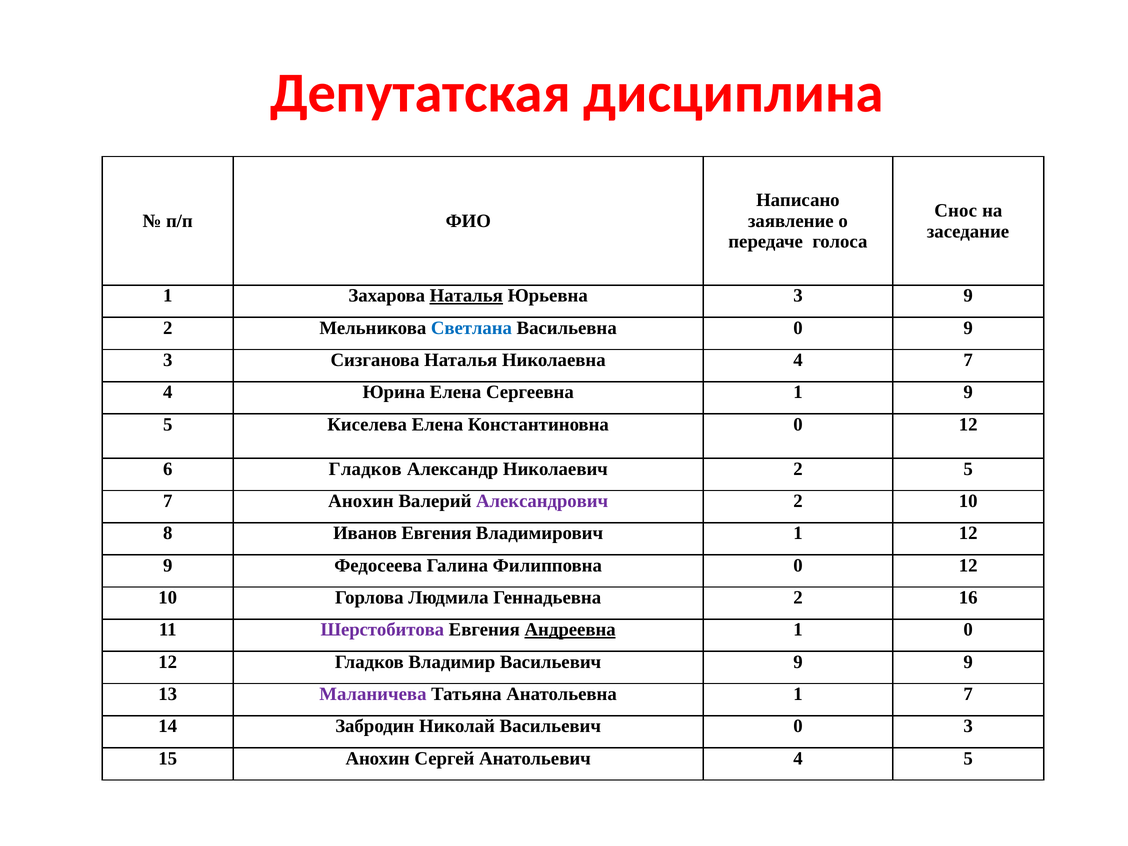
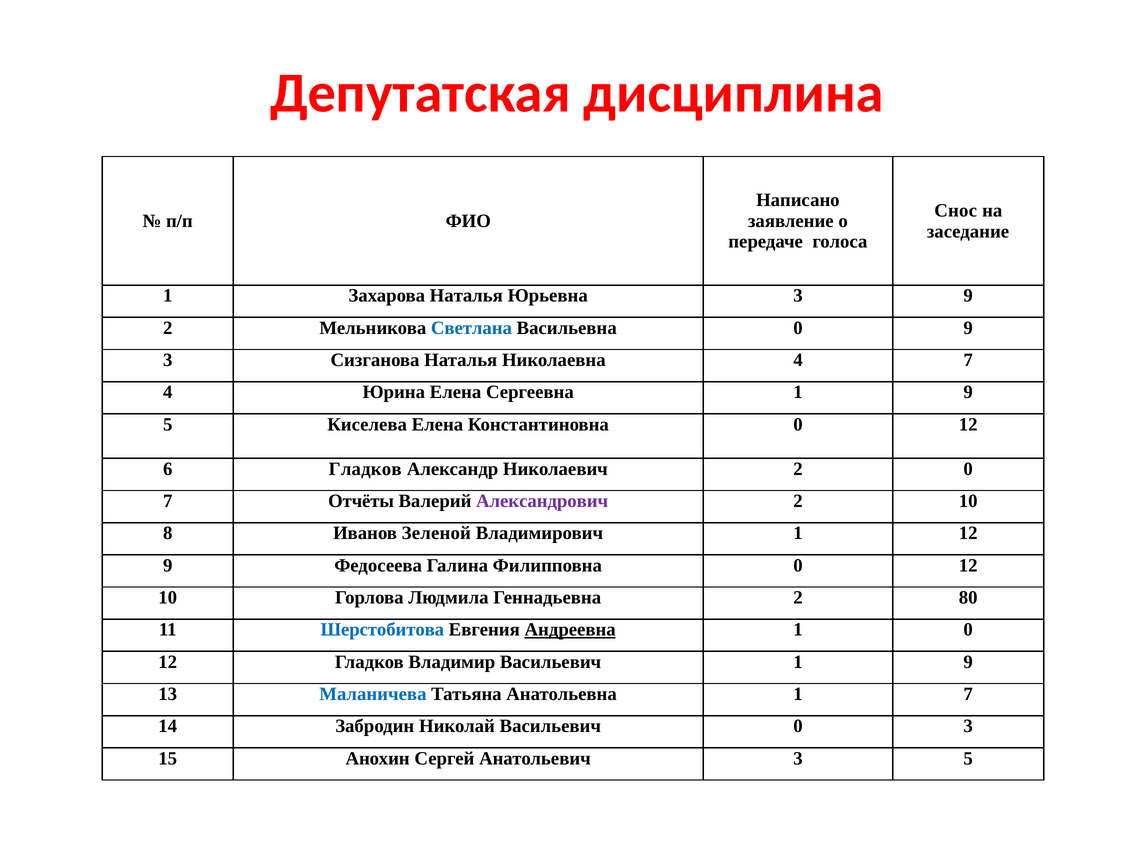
Наталья at (466, 296) underline: present -> none
2 5: 5 -> 0
7 Анохин: Анохин -> Отчёты
Иванов Евгения: Евгения -> Зеленой
16: 16 -> 80
Шерстобитова colour: purple -> blue
Васильевич 9: 9 -> 1
Маланичева colour: purple -> blue
Анатольевич 4: 4 -> 3
